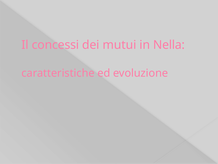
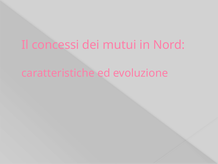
Nella: Nella -> Nord
